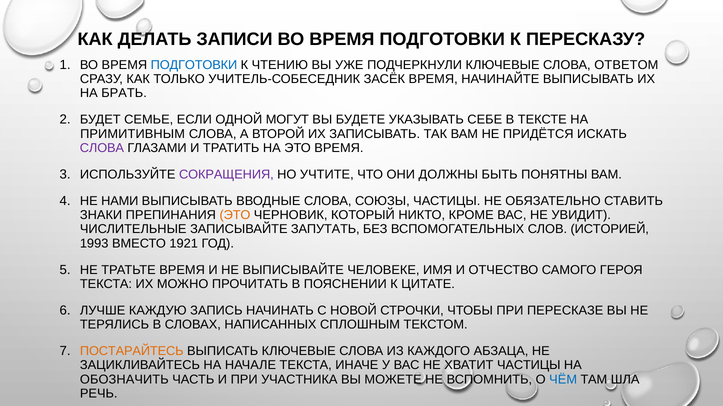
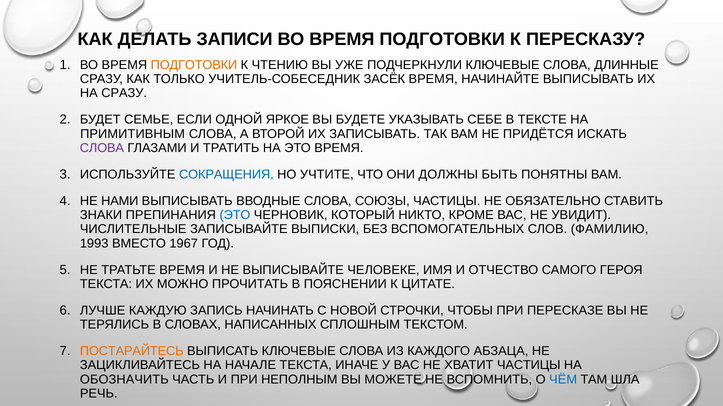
ПОДГОТОВКИ at (194, 65) colour: blue -> orange
ОТВЕТОМ: ОТВЕТОМ -> ДЛИННЫЕ
НА БРАТЬ: БРАТЬ -> СРАЗУ
МОГУТ: МОГУТ -> ЯРКОЕ
СОКРАЩЕНИЯ colour: purple -> blue
ЭТО at (235, 215) colour: orange -> blue
ЗАПУТАТЬ: ЗАПУТАТЬ -> ВЫПИСКИ
ИСТОРИЕЙ: ИСТОРИЕЙ -> ФАМИЛИЮ
1921: 1921 -> 1967
УЧАСТНИКА: УЧАСТНИКА -> НЕПОЛНЫМ
